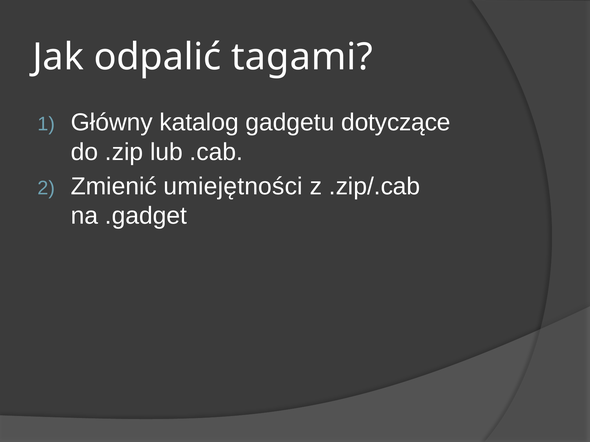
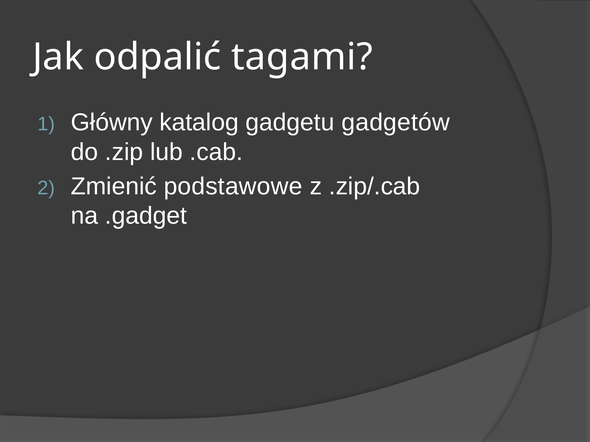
dotyczące: dotyczące -> gadgetów
umiejętności: umiejętności -> podstawowe
